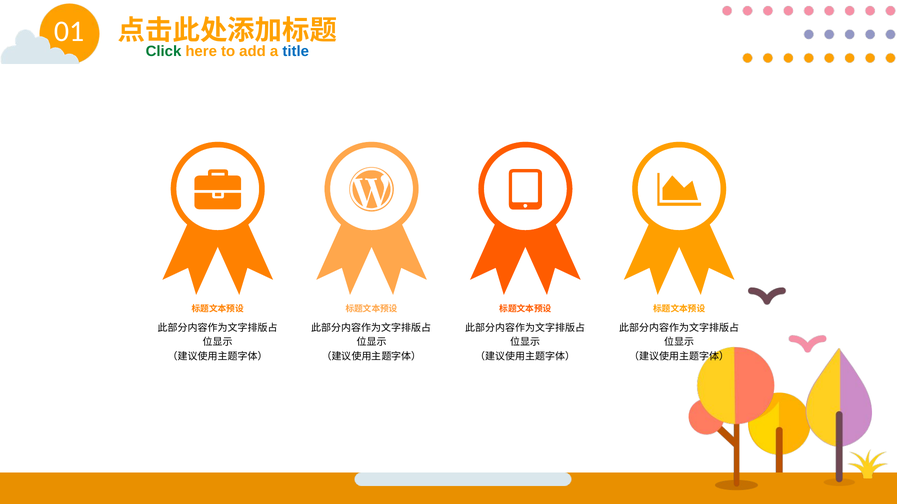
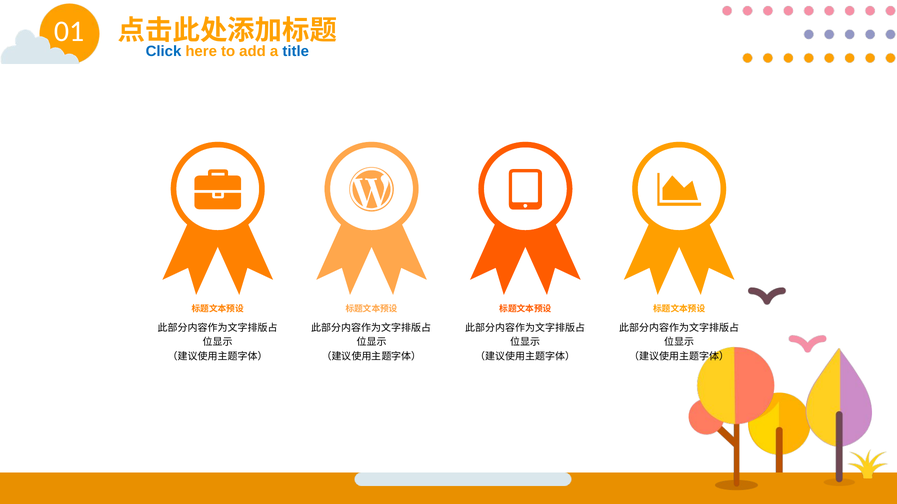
Click colour: green -> blue
